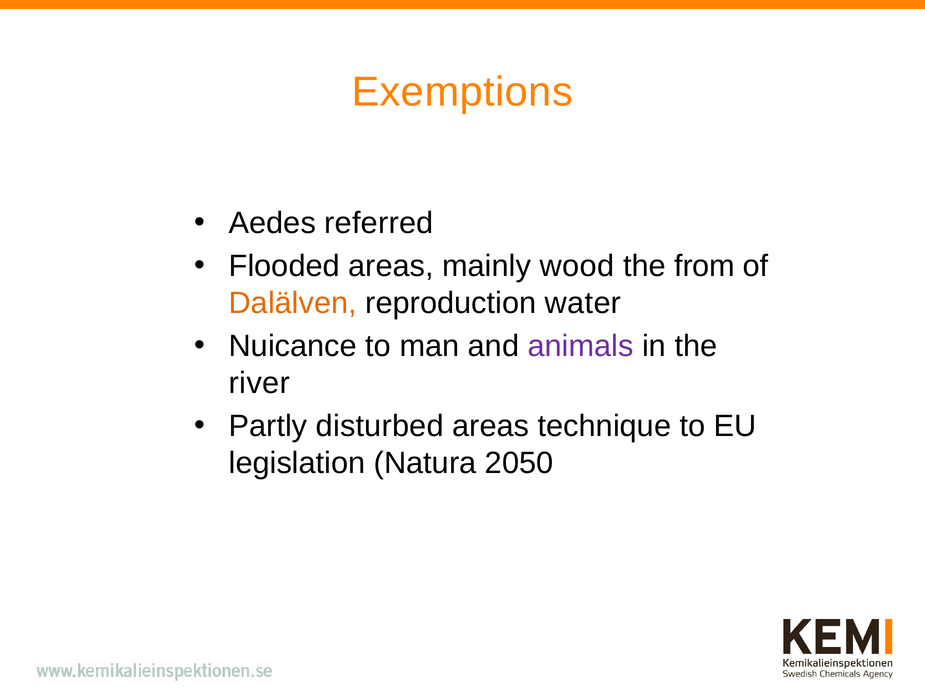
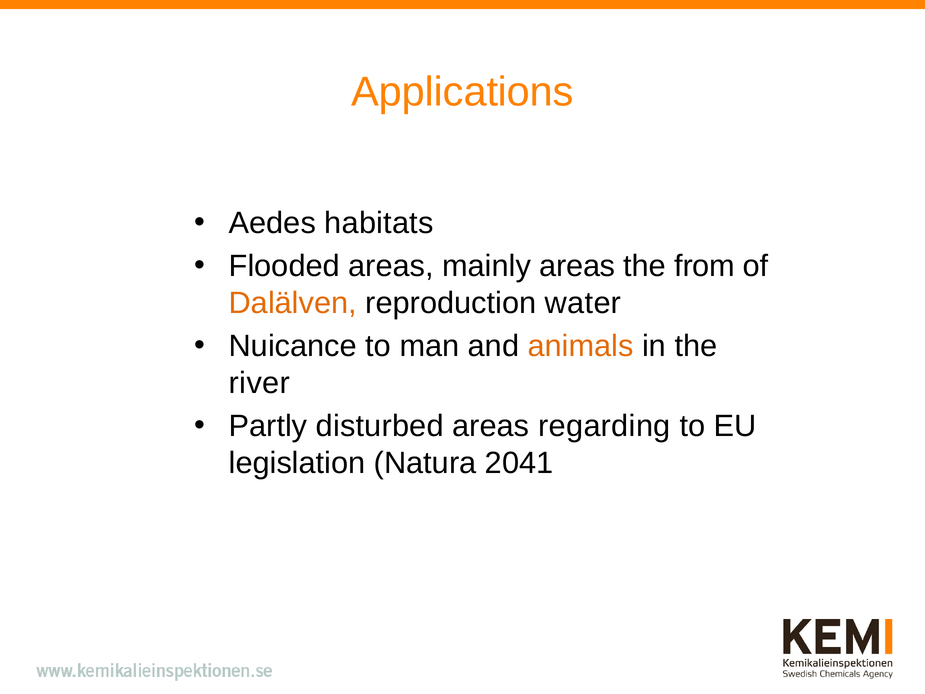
Exemptions: Exemptions -> Applications
referred: referred -> habitats
mainly wood: wood -> areas
animals colour: purple -> orange
technique: technique -> regarding
2050: 2050 -> 2041
